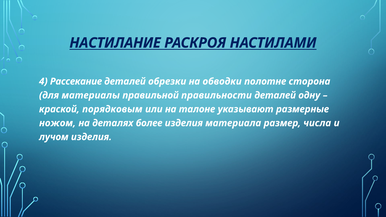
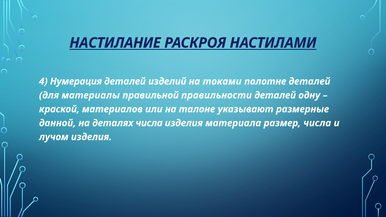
Рассекание: Рассекание -> Нумерация
обрезки: обрезки -> изделий
обводки: обводки -> токами
полотне сторона: сторона -> деталей
порядковым: порядковым -> материалов
ножом: ножом -> данной
деталях более: более -> числа
